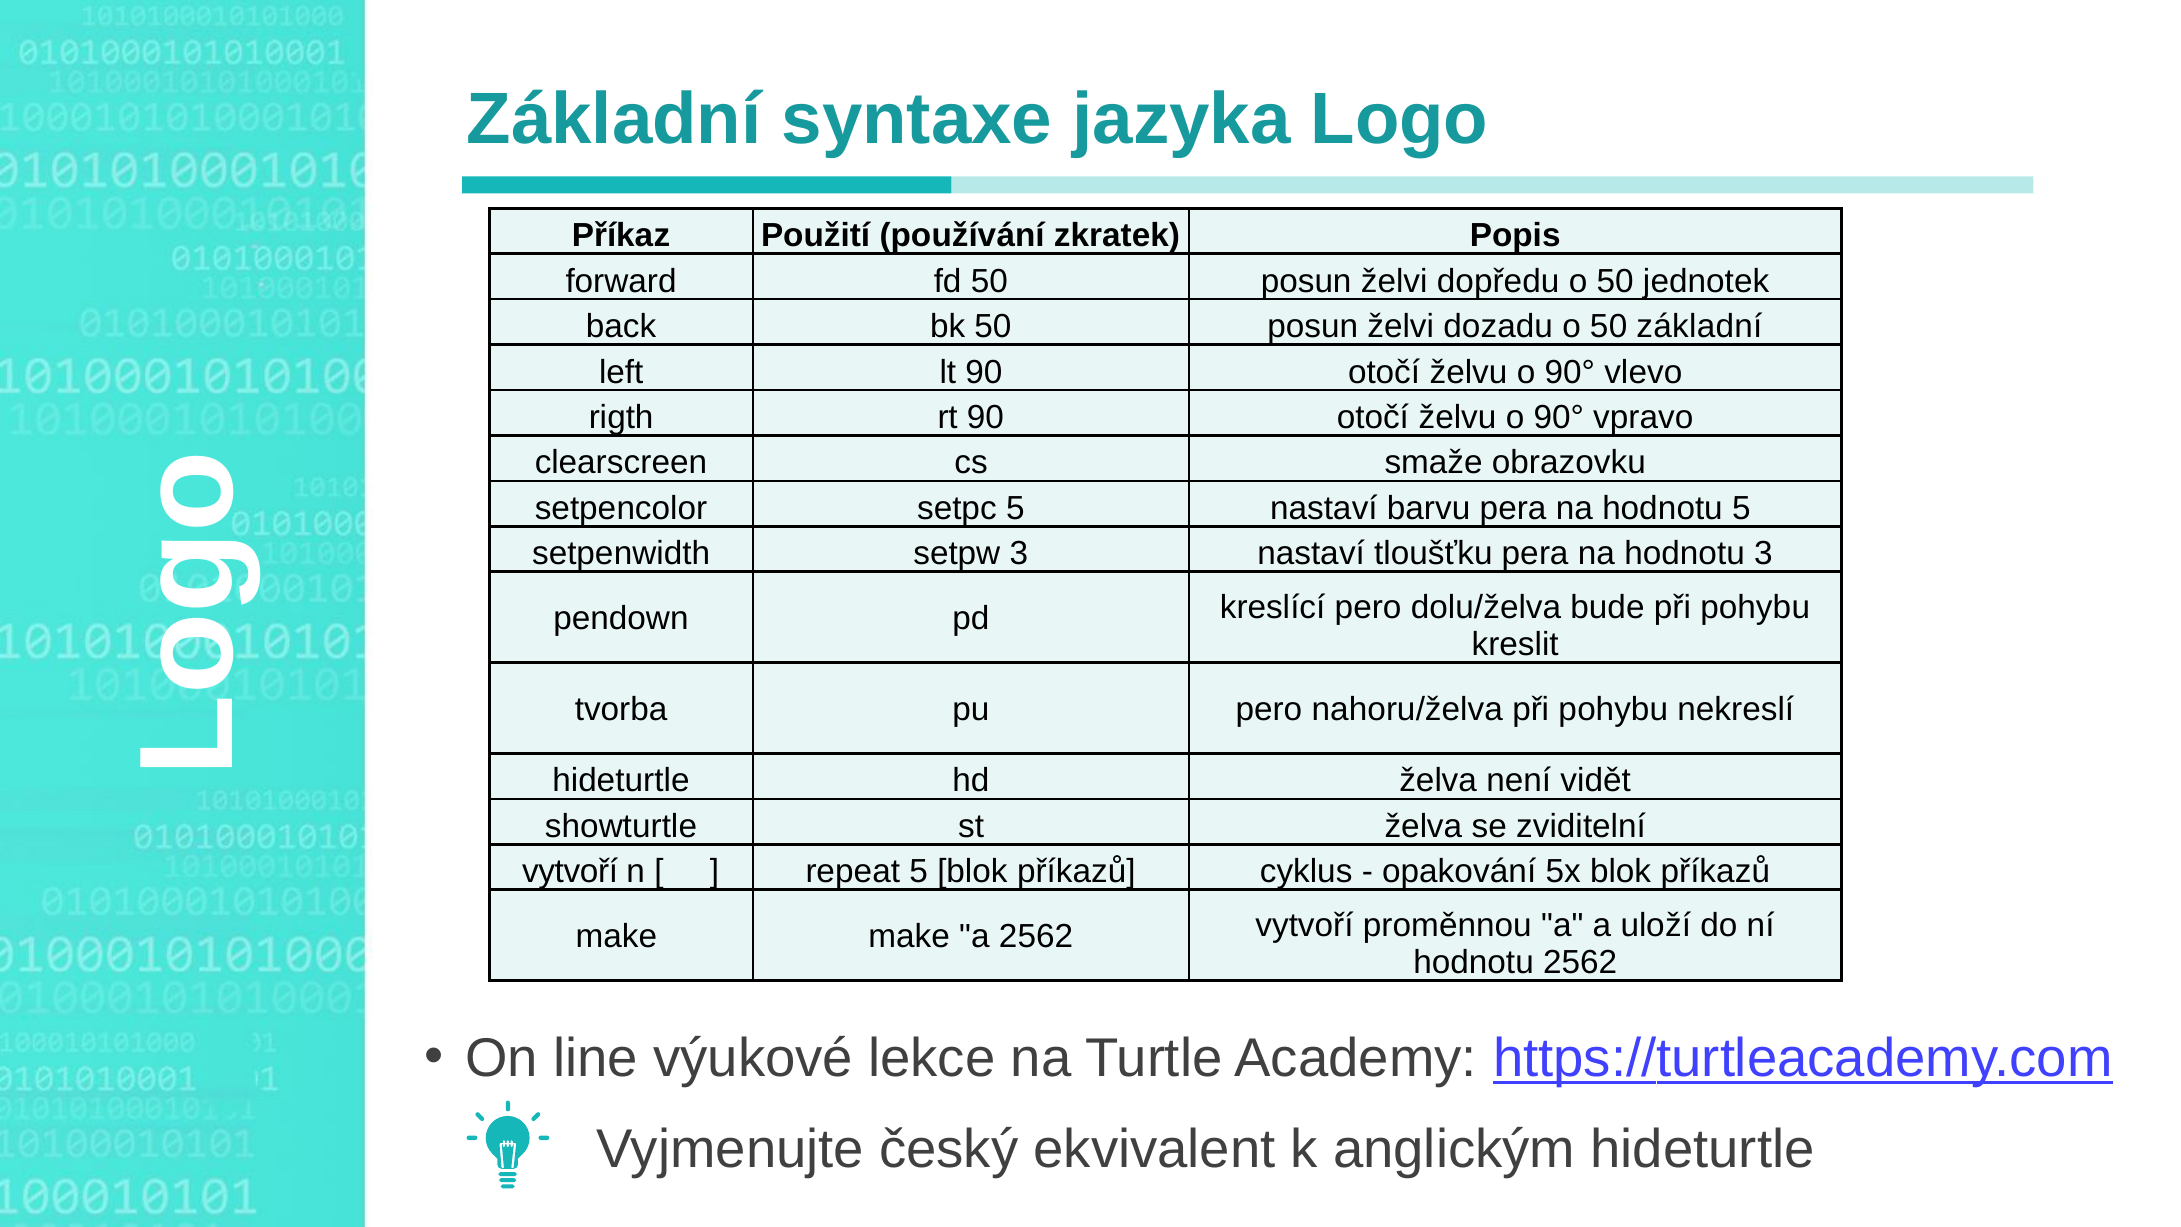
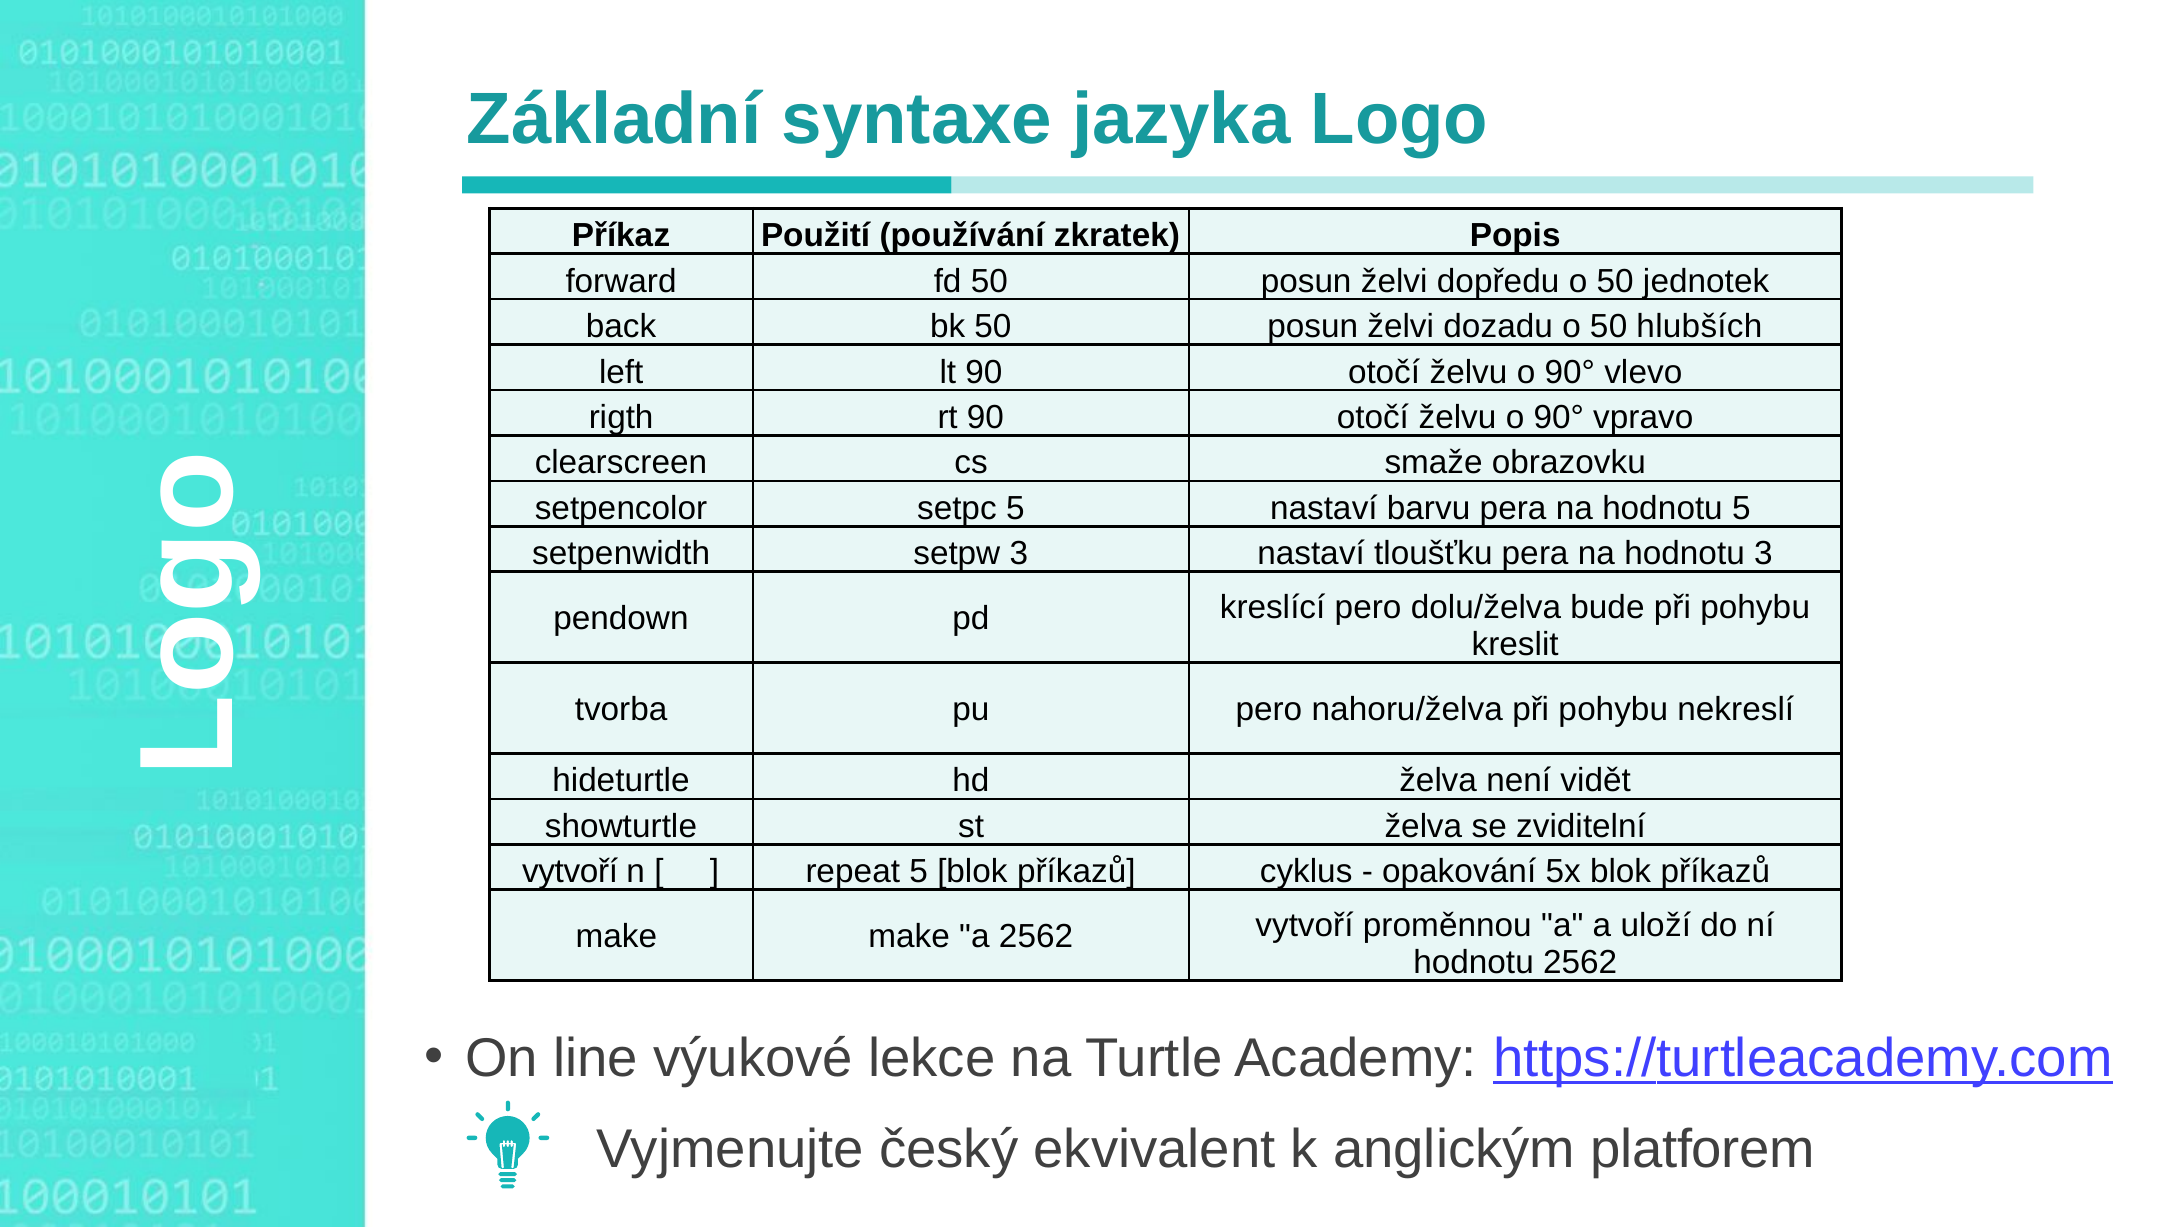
50 základní: základní -> hlubších
anglickým hideturtle: hideturtle -> platforem
